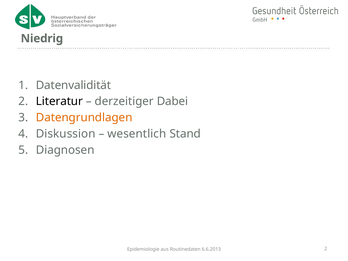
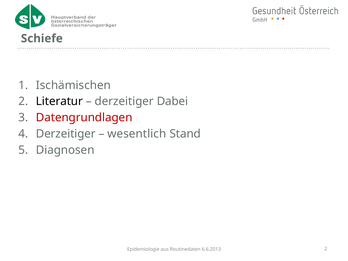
Niedrig: Niedrig -> Schiefe
Datenvalidität: Datenvalidität -> Ischämischen
Datengrundlagen colour: orange -> red
Diskussion at (66, 134): Diskussion -> Derzeitiger
